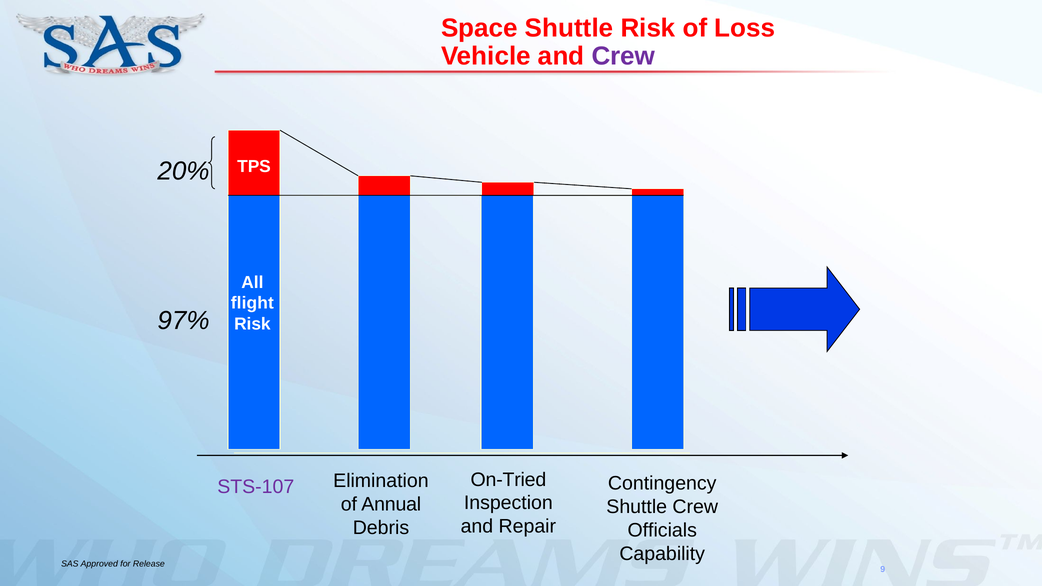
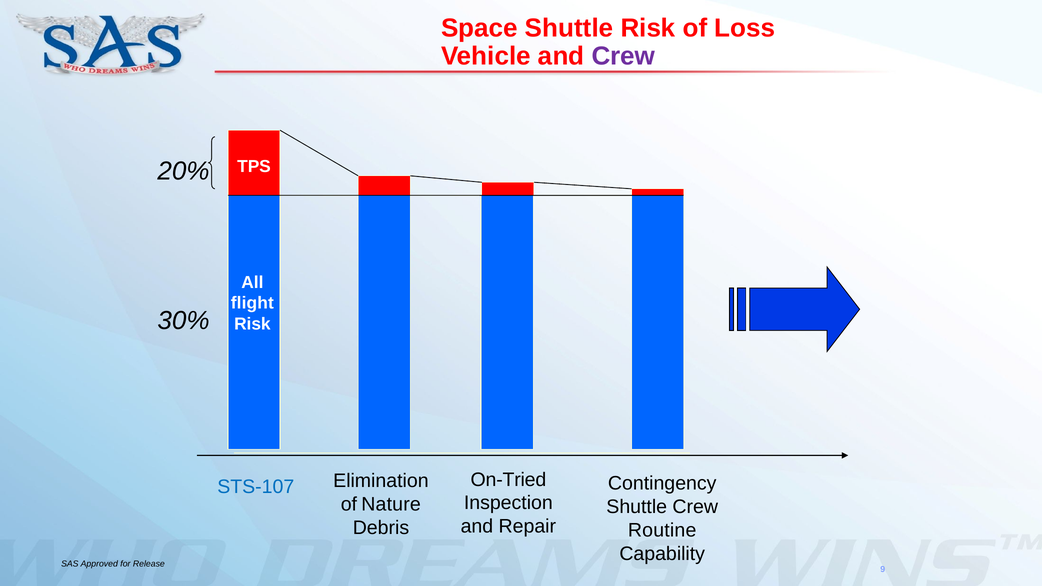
97%: 97% -> 30%
STS-107 colour: purple -> blue
Annual: Annual -> Nature
Officials: Officials -> Routine
